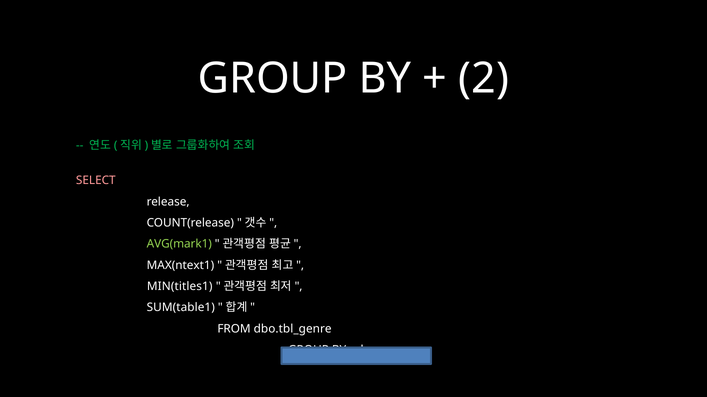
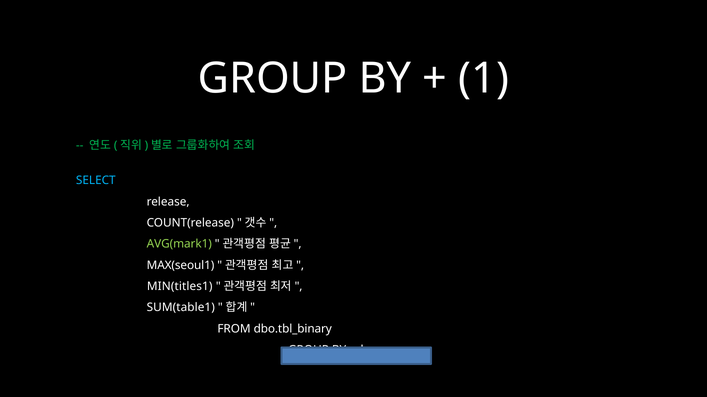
2: 2 -> 1
SELECT colour: pink -> light blue
MAX(ntext1: MAX(ntext1 -> MAX(seoul1
dbo.tbl_genre: dbo.tbl_genre -> dbo.tbl_binary
